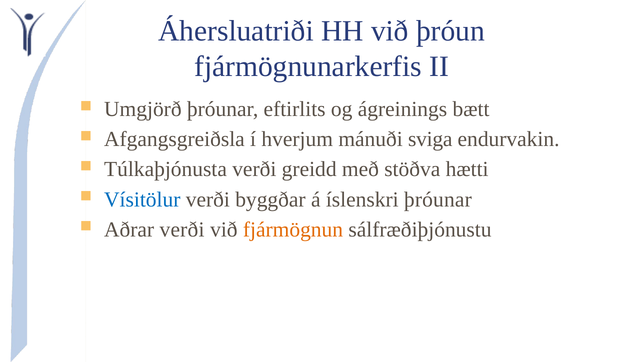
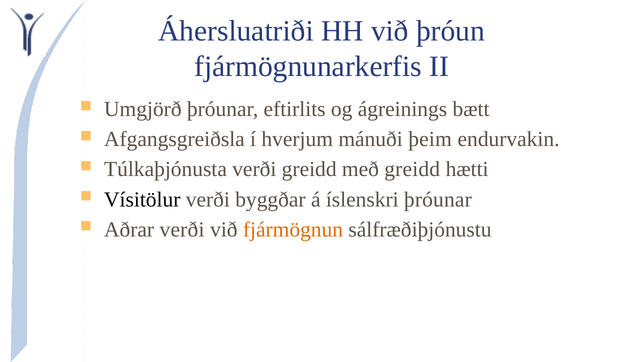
sviga: sviga -> þeim
með stöðva: stöðva -> greidd
Vísitölur colour: blue -> black
